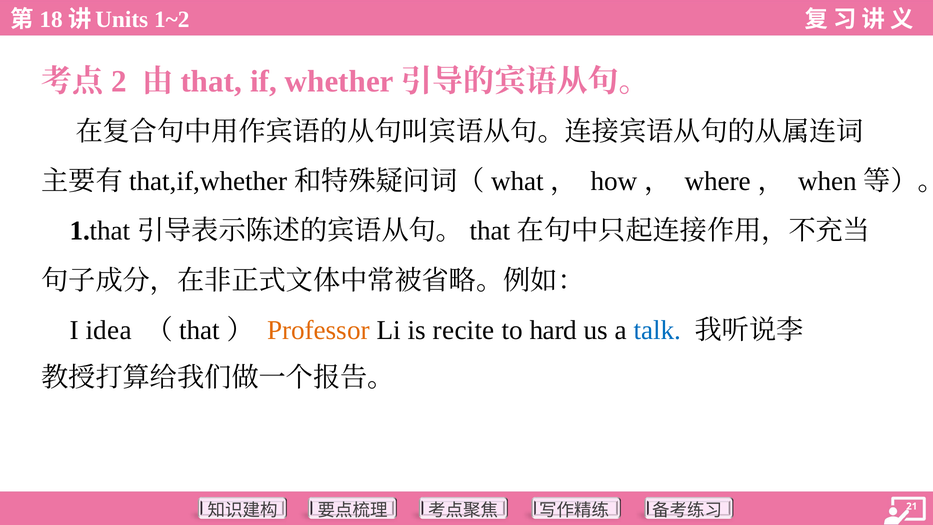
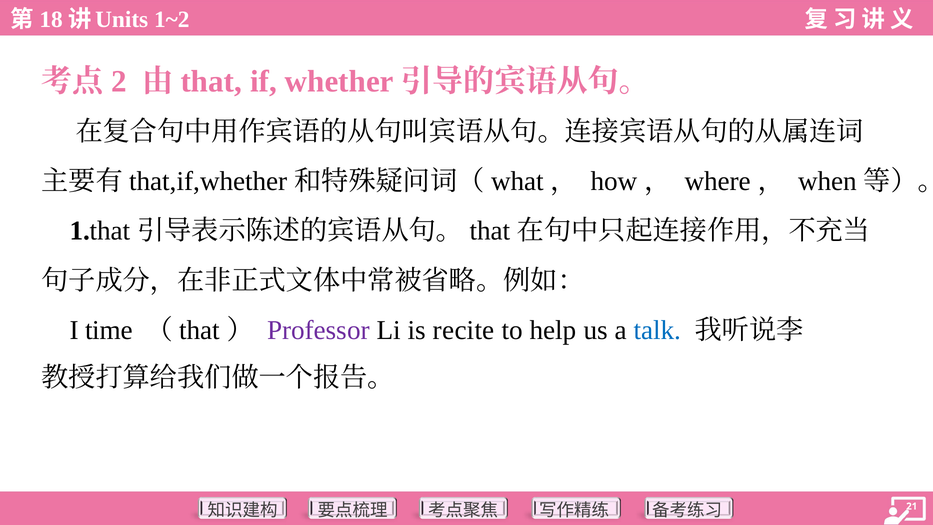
idea: idea -> time
Professor colour: orange -> purple
hard: hard -> help
